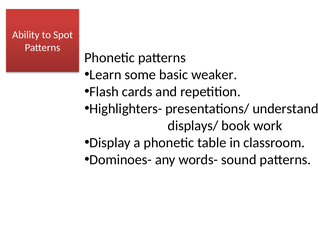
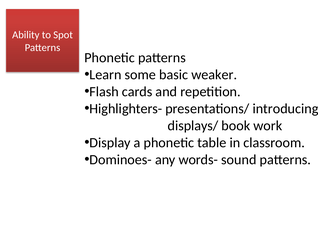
understand: understand -> introducing
